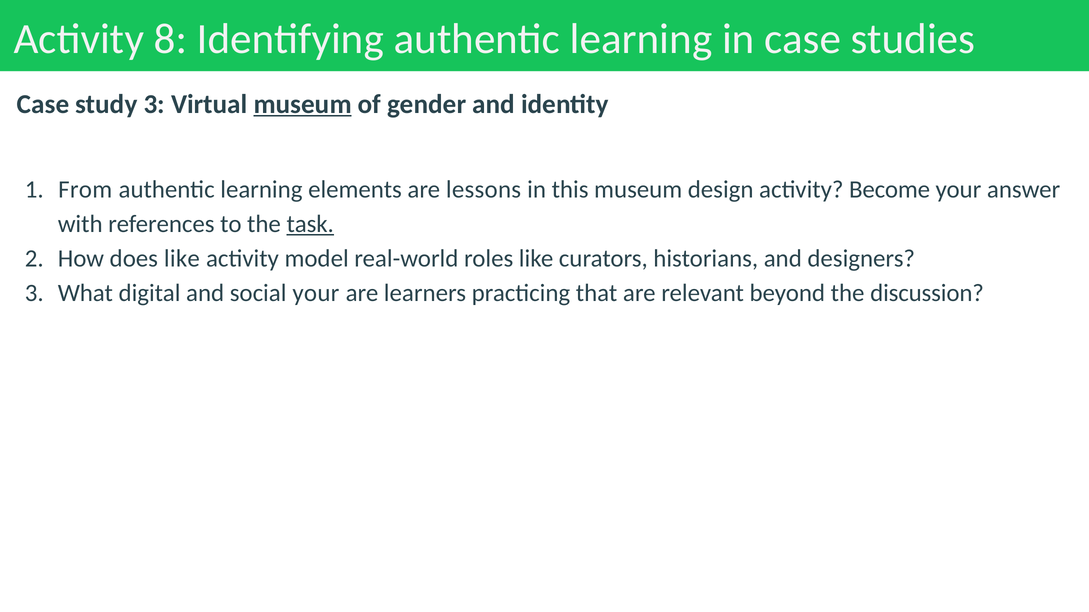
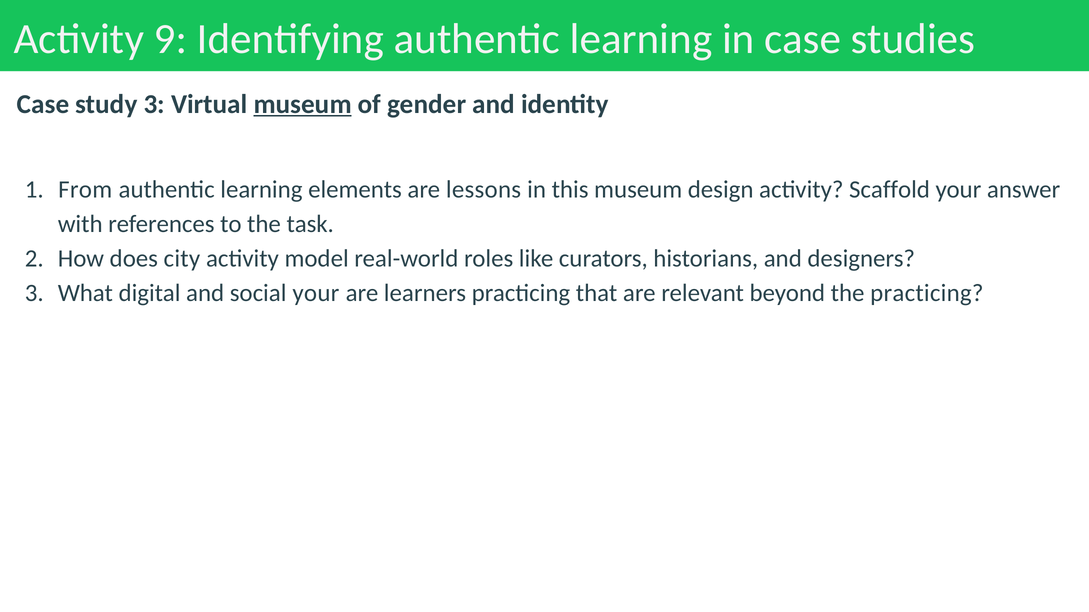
8: 8 -> 9
Become: Become -> Scaffold
task underline: present -> none
does like: like -> city
the discussion: discussion -> practicing
